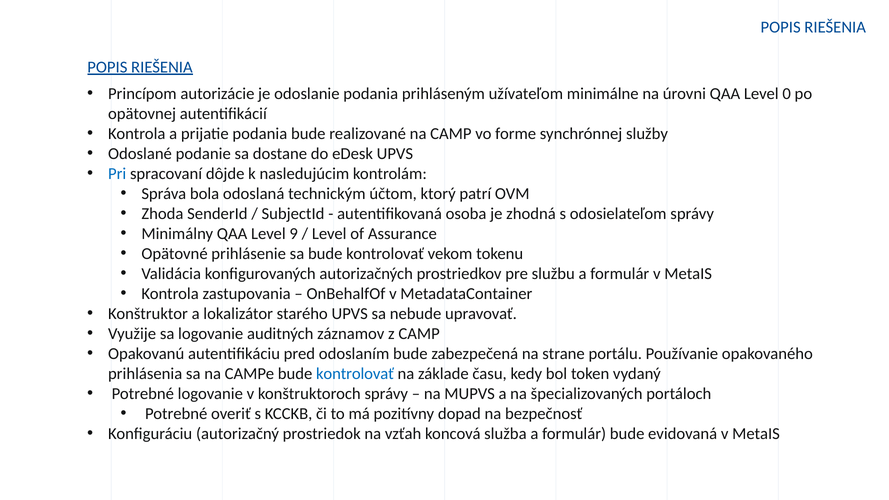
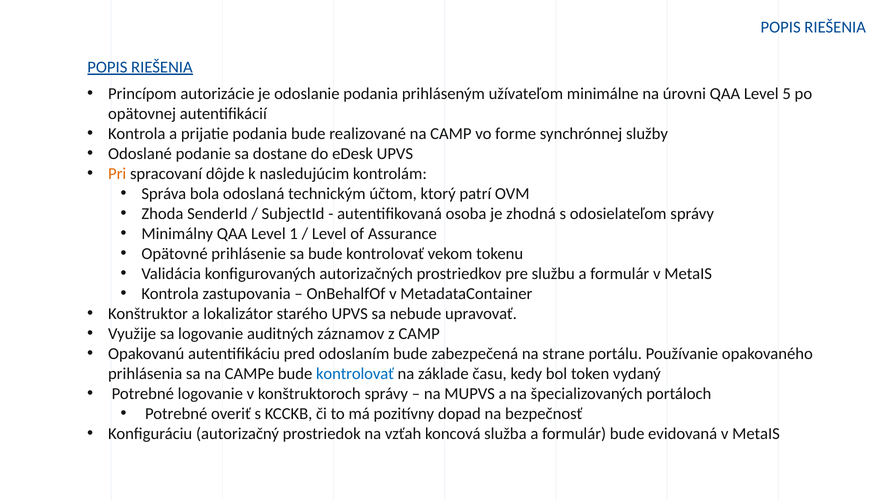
0: 0 -> 5
Pri colour: blue -> orange
9: 9 -> 1
